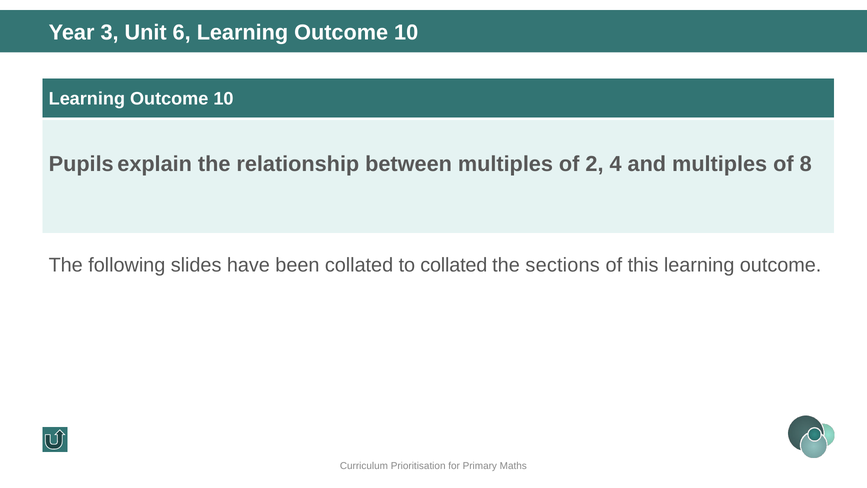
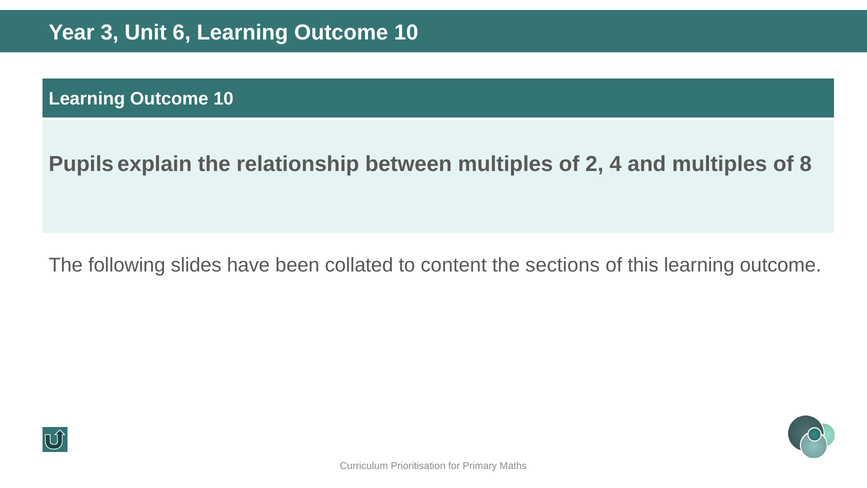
to collated: collated -> content
